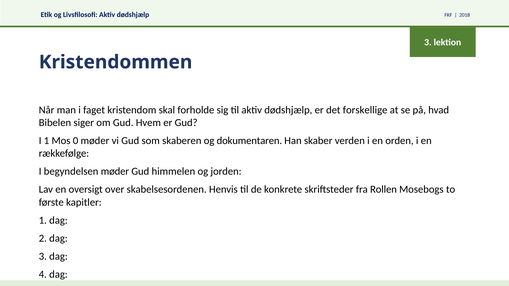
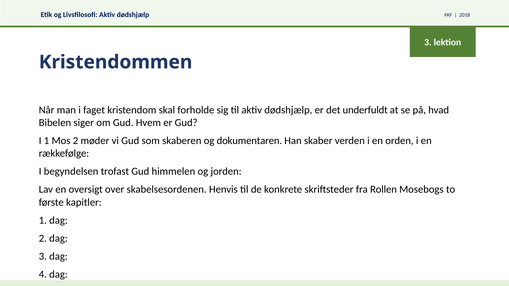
forskellige: forskellige -> underfuldt
Mos 0: 0 -> 2
begyndelsen møder: møder -> trofast
